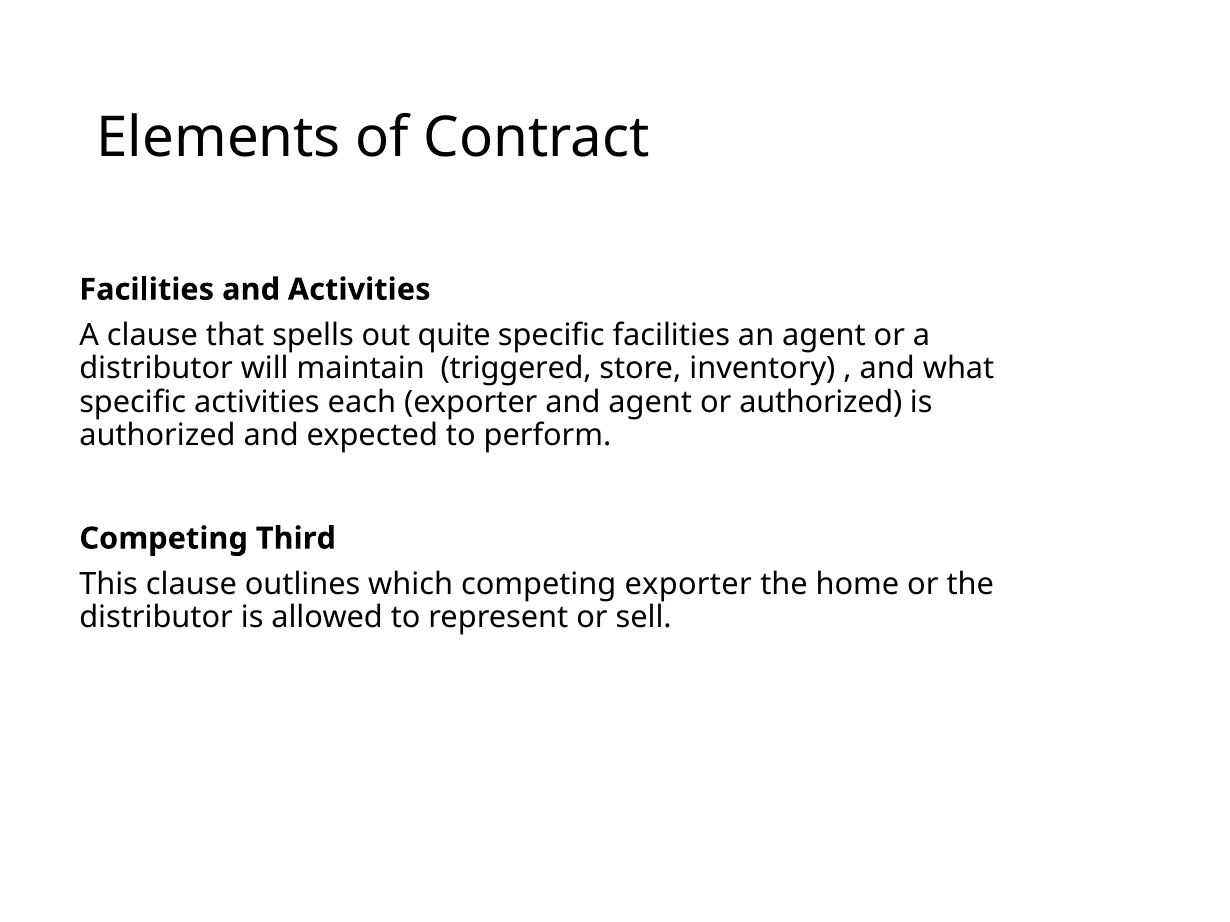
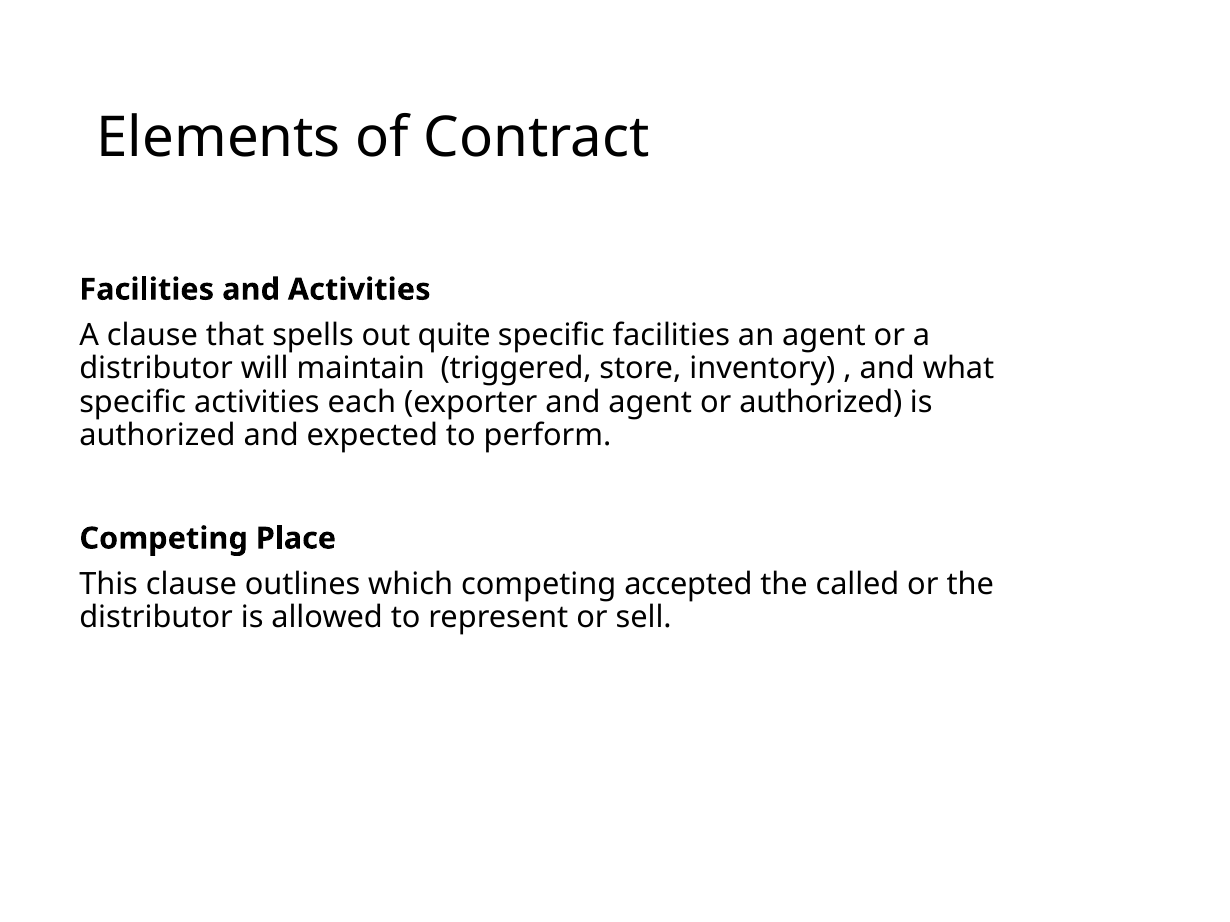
Third: Third -> Place
competing exporter: exporter -> accepted
home: home -> called
